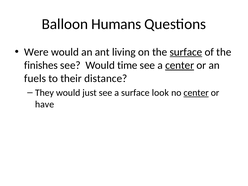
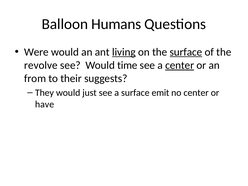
living underline: none -> present
finishes: finishes -> revolve
fuels: fuels -> from
distance: distance -> suggests
look: look -> emit
center at (196, 93) underline: present -> none
